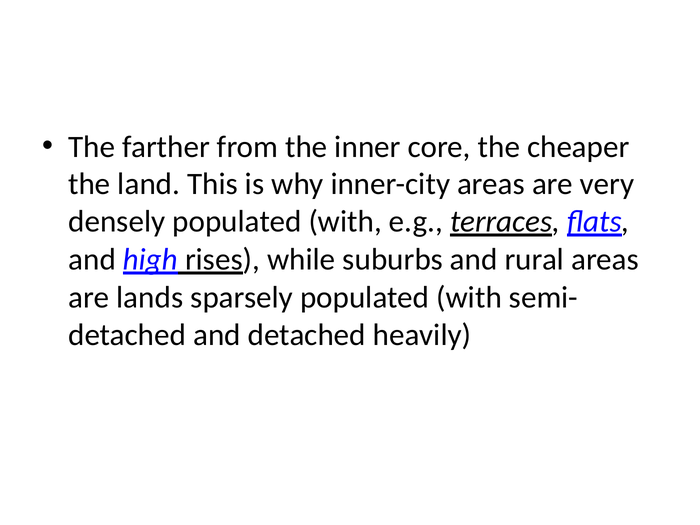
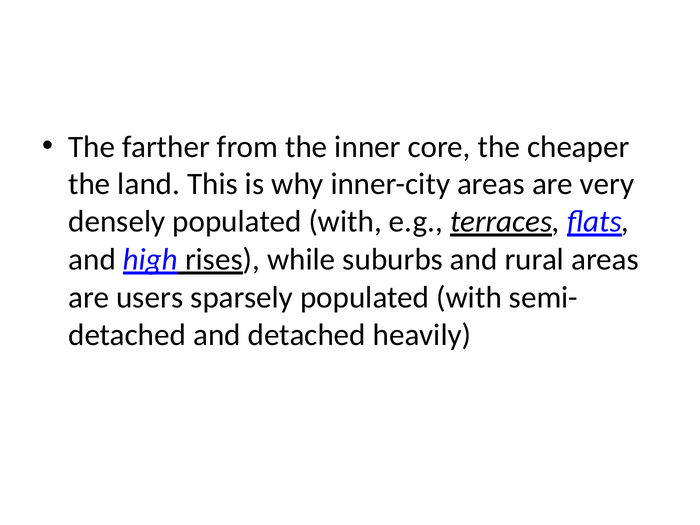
lands: lands -> users
